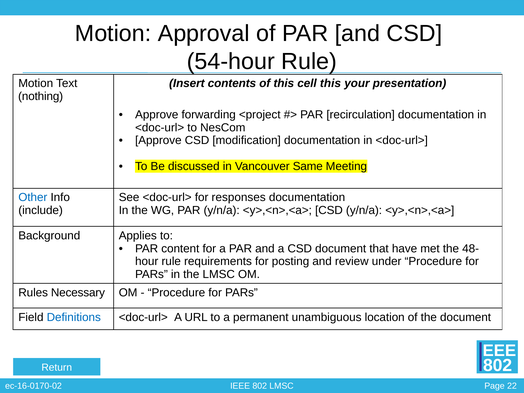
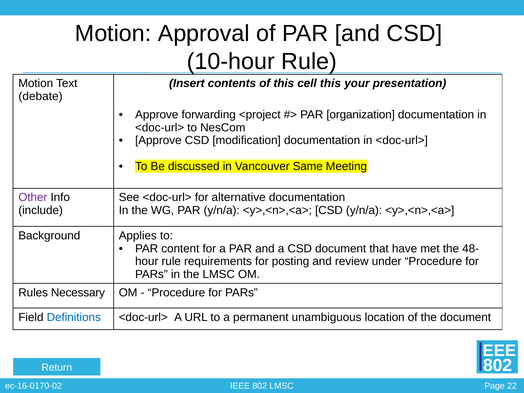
54-hour: 54-hour -> 10-hour
nothing: nothing -> debate
recirculation: recirculation -> organization
Other colour: blue -> purple
responses: responses -> alternative
